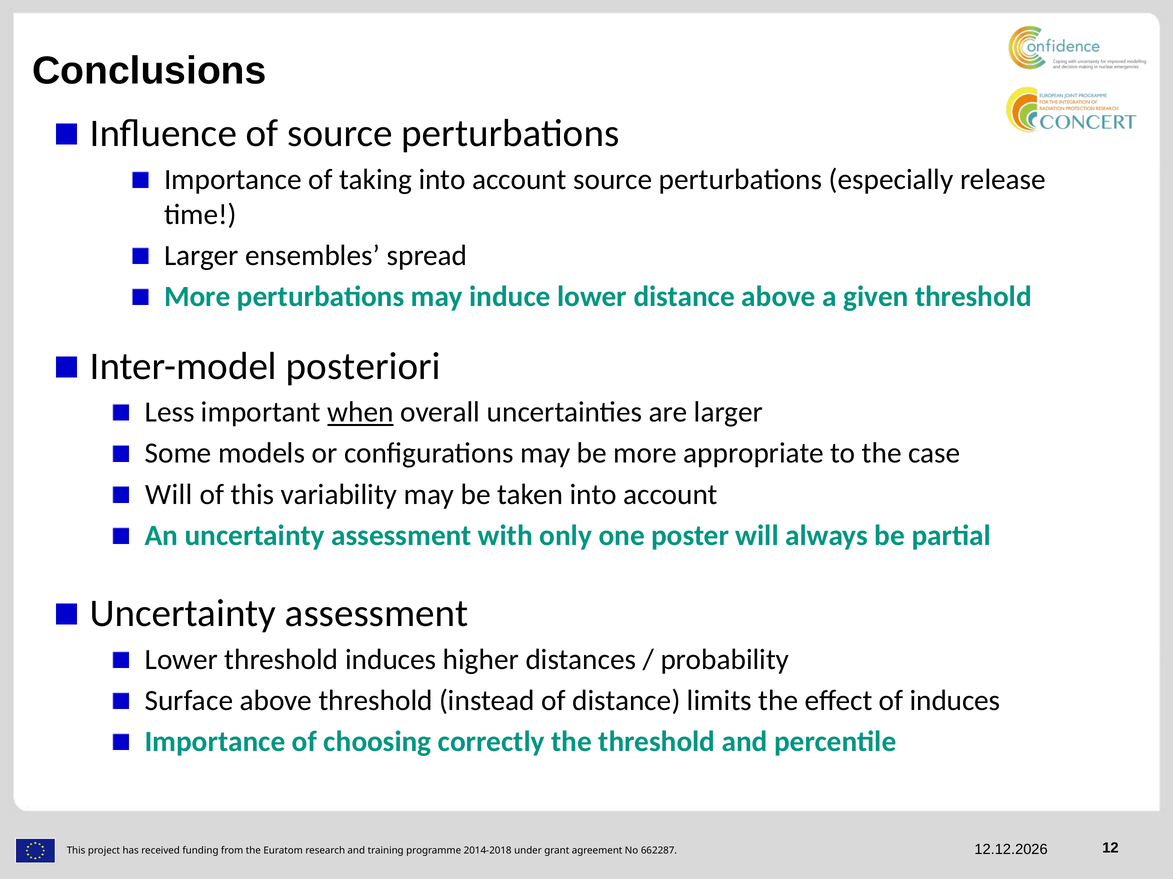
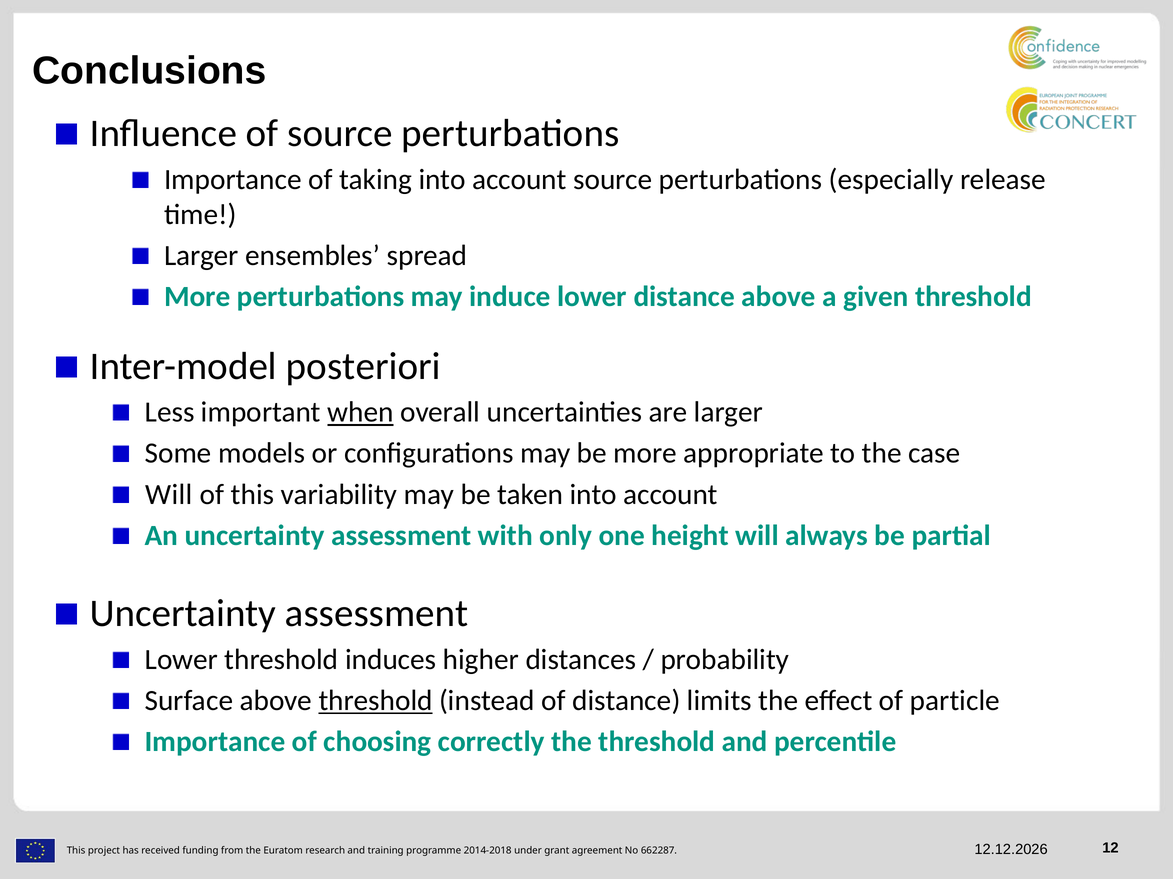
poster: poster -> height
threshold at (376, 701) underline: none -> present
of induces: induces -> particle
